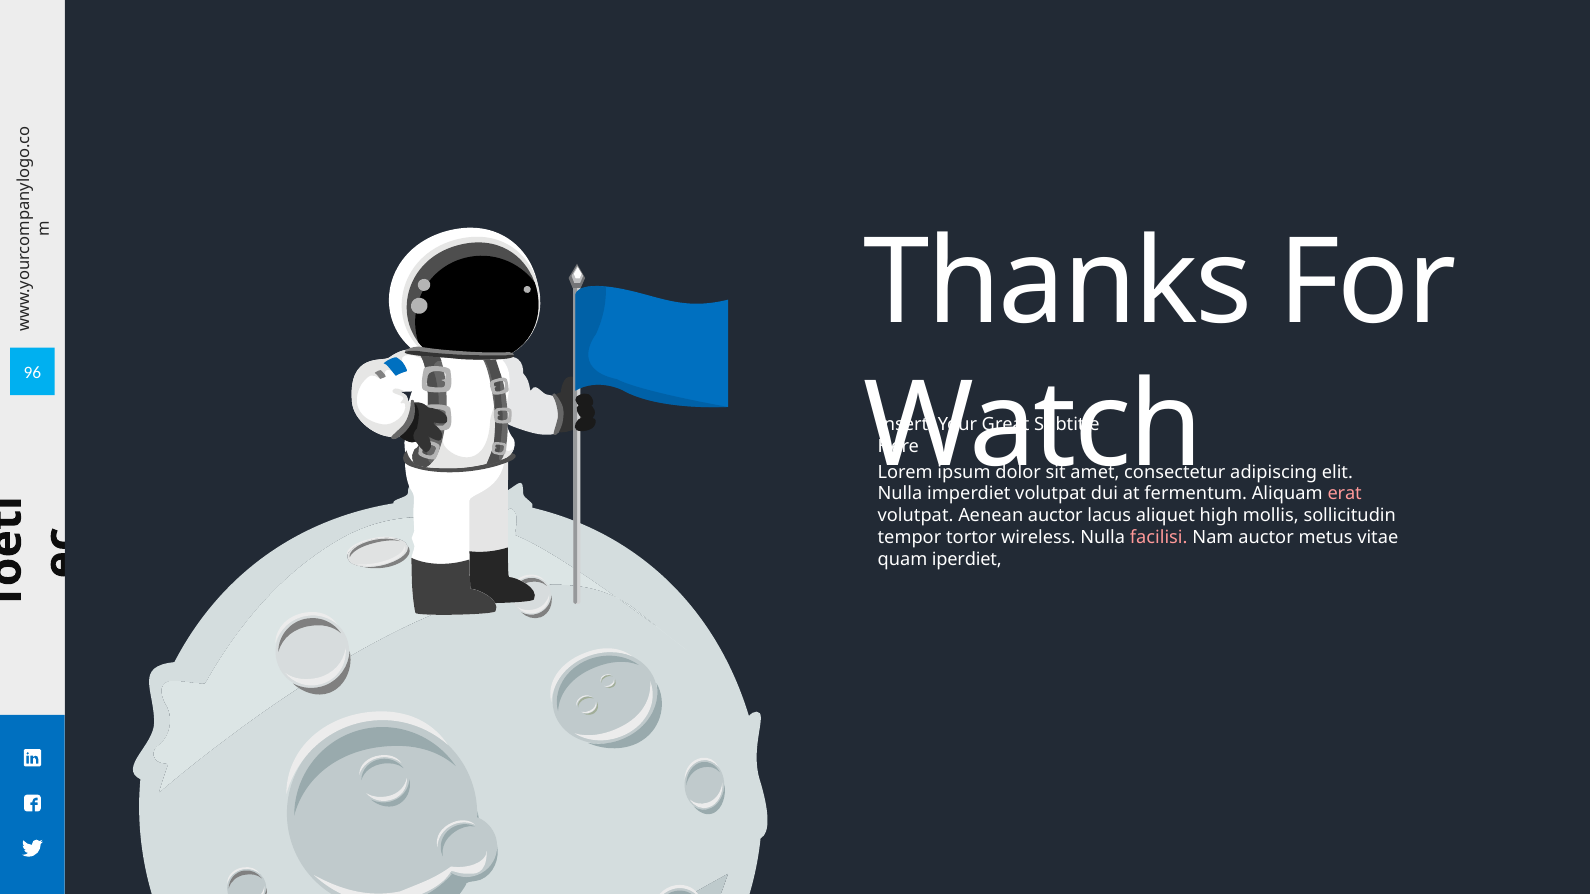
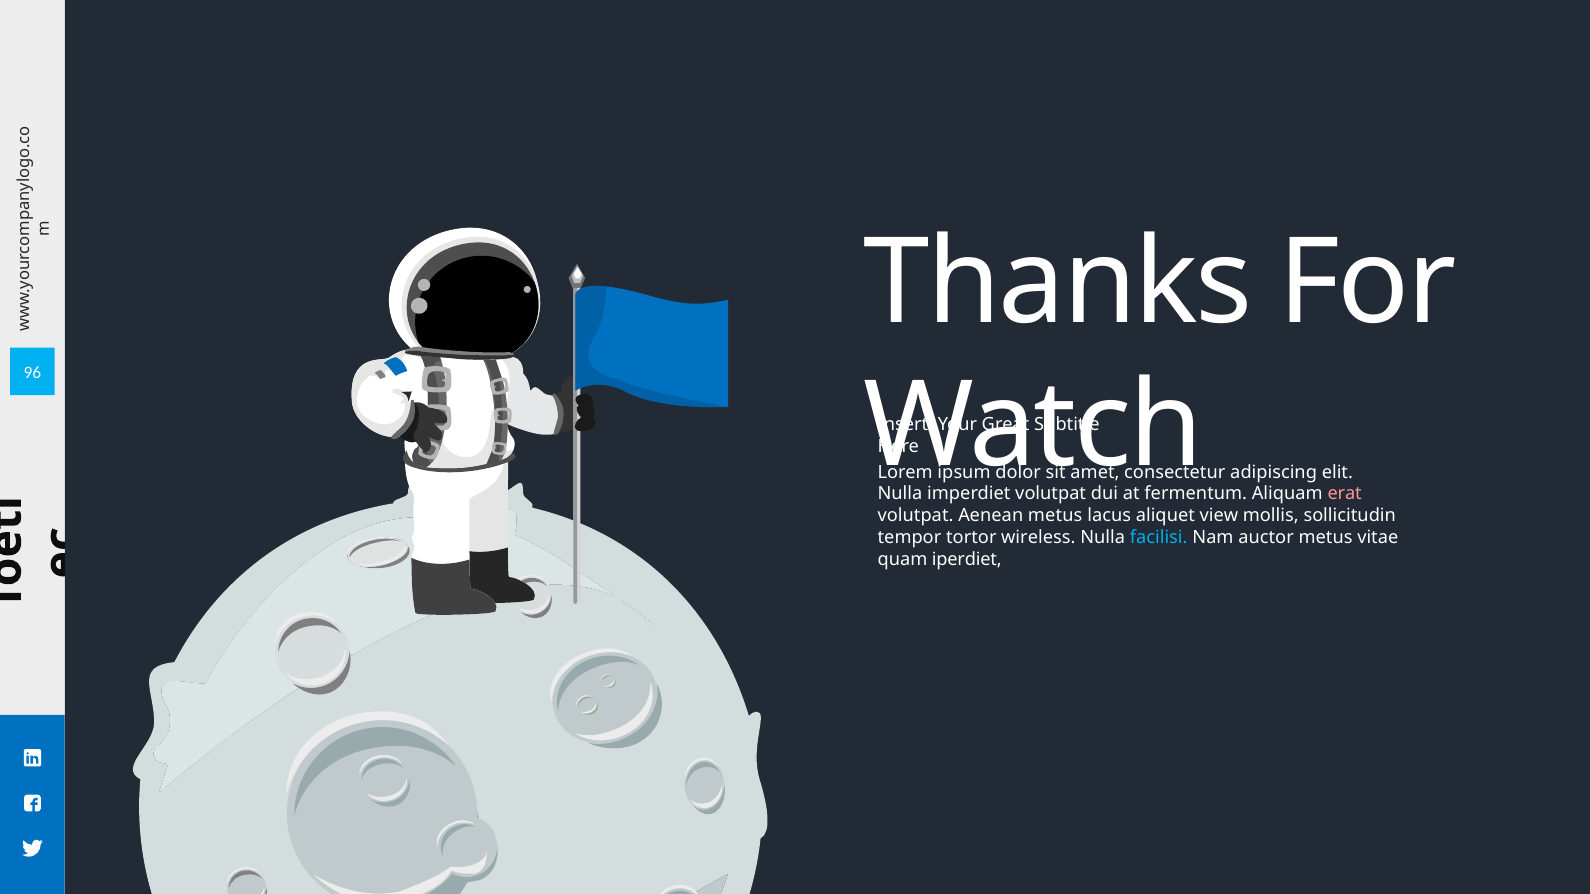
Aenean auctor: auctor -> metus
high: high -> view
facilisi colour: pink -> light blue
